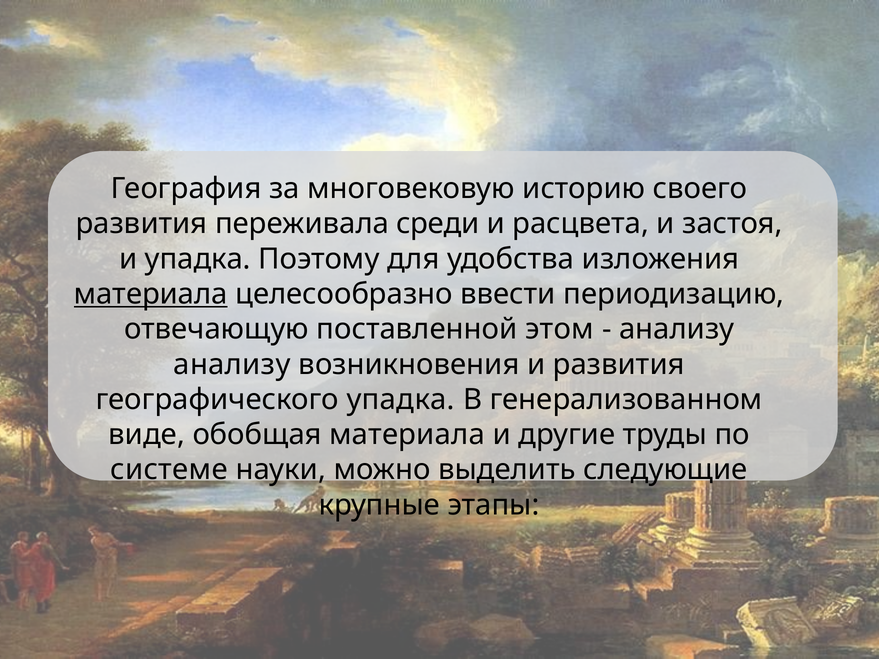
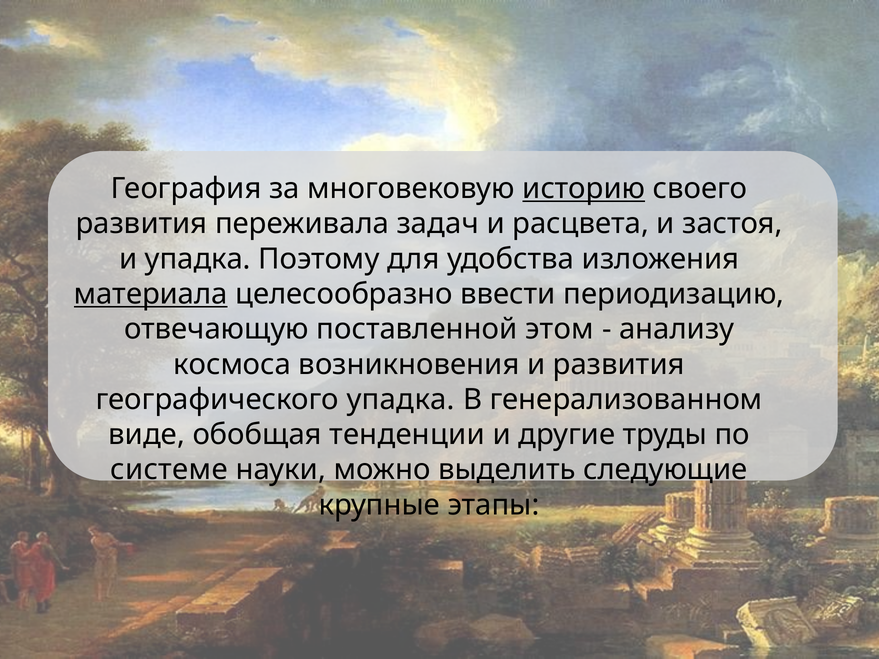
историю underline: none -> present
среди: среди -> задач
анализу at (232, 365): анализу -> космоса
обобщая материала: материала -> тенденции
